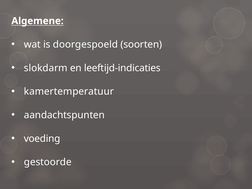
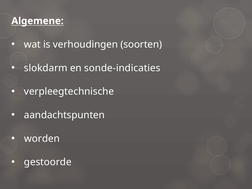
doorgespoeld: doorgespoeld -> verhoudingen
leeftijd-indicaties: leeftijd-indicaties -> sonde-indicaties
kamertemperatuur: kamertemperatuur -> verpleegtechnische
voeding: voeding -> worden
